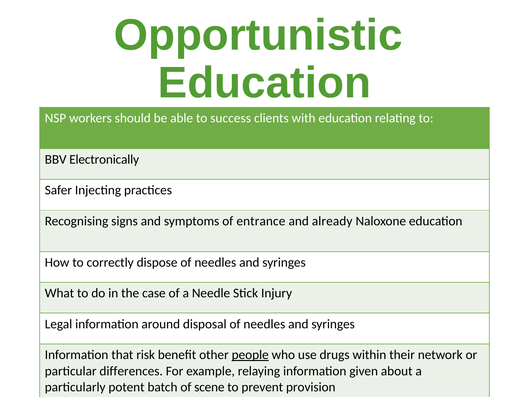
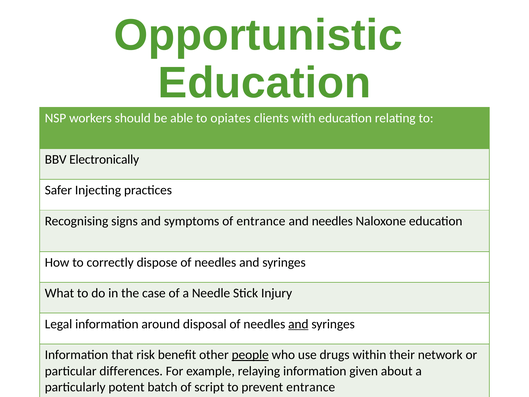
success: success -> opiates
and already: already -> needles
and at (298, 324) underline: none -> present
scene: scene -> script
prevent provision: provision -> entrance
